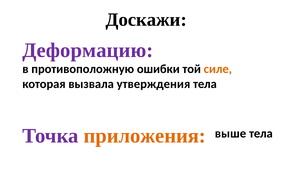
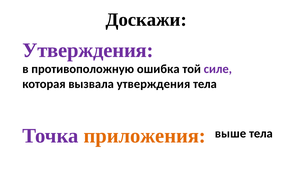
Деформацию at (88, 50): Деформацию -> Утверждения
ошибки: ошибки -> ошибка
силе colour: orange -> purple
